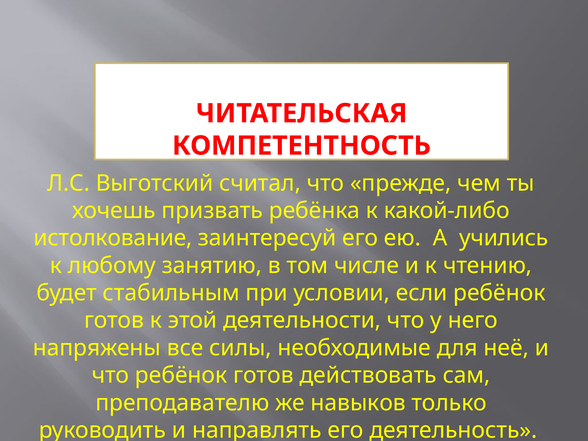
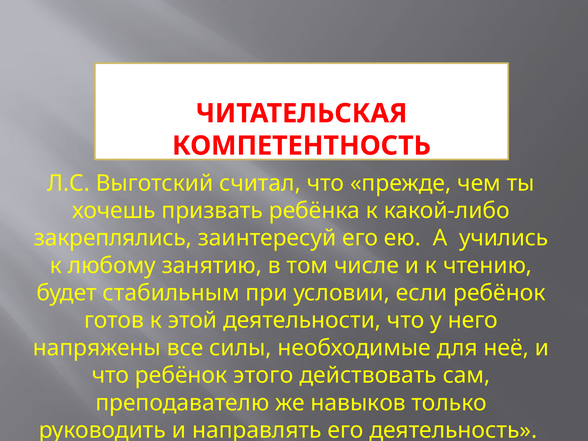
истолкование: истолкование -> закреплялись
что ребёнок готов: готов -> этого
